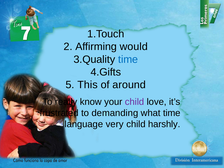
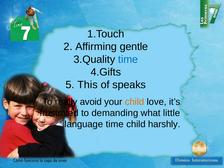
would: would -> gentle
around: around -> speaks
know: know -> avoid
child at (135, 102) colour: purple -> orange
what time: time -> little
language very: very -> time
